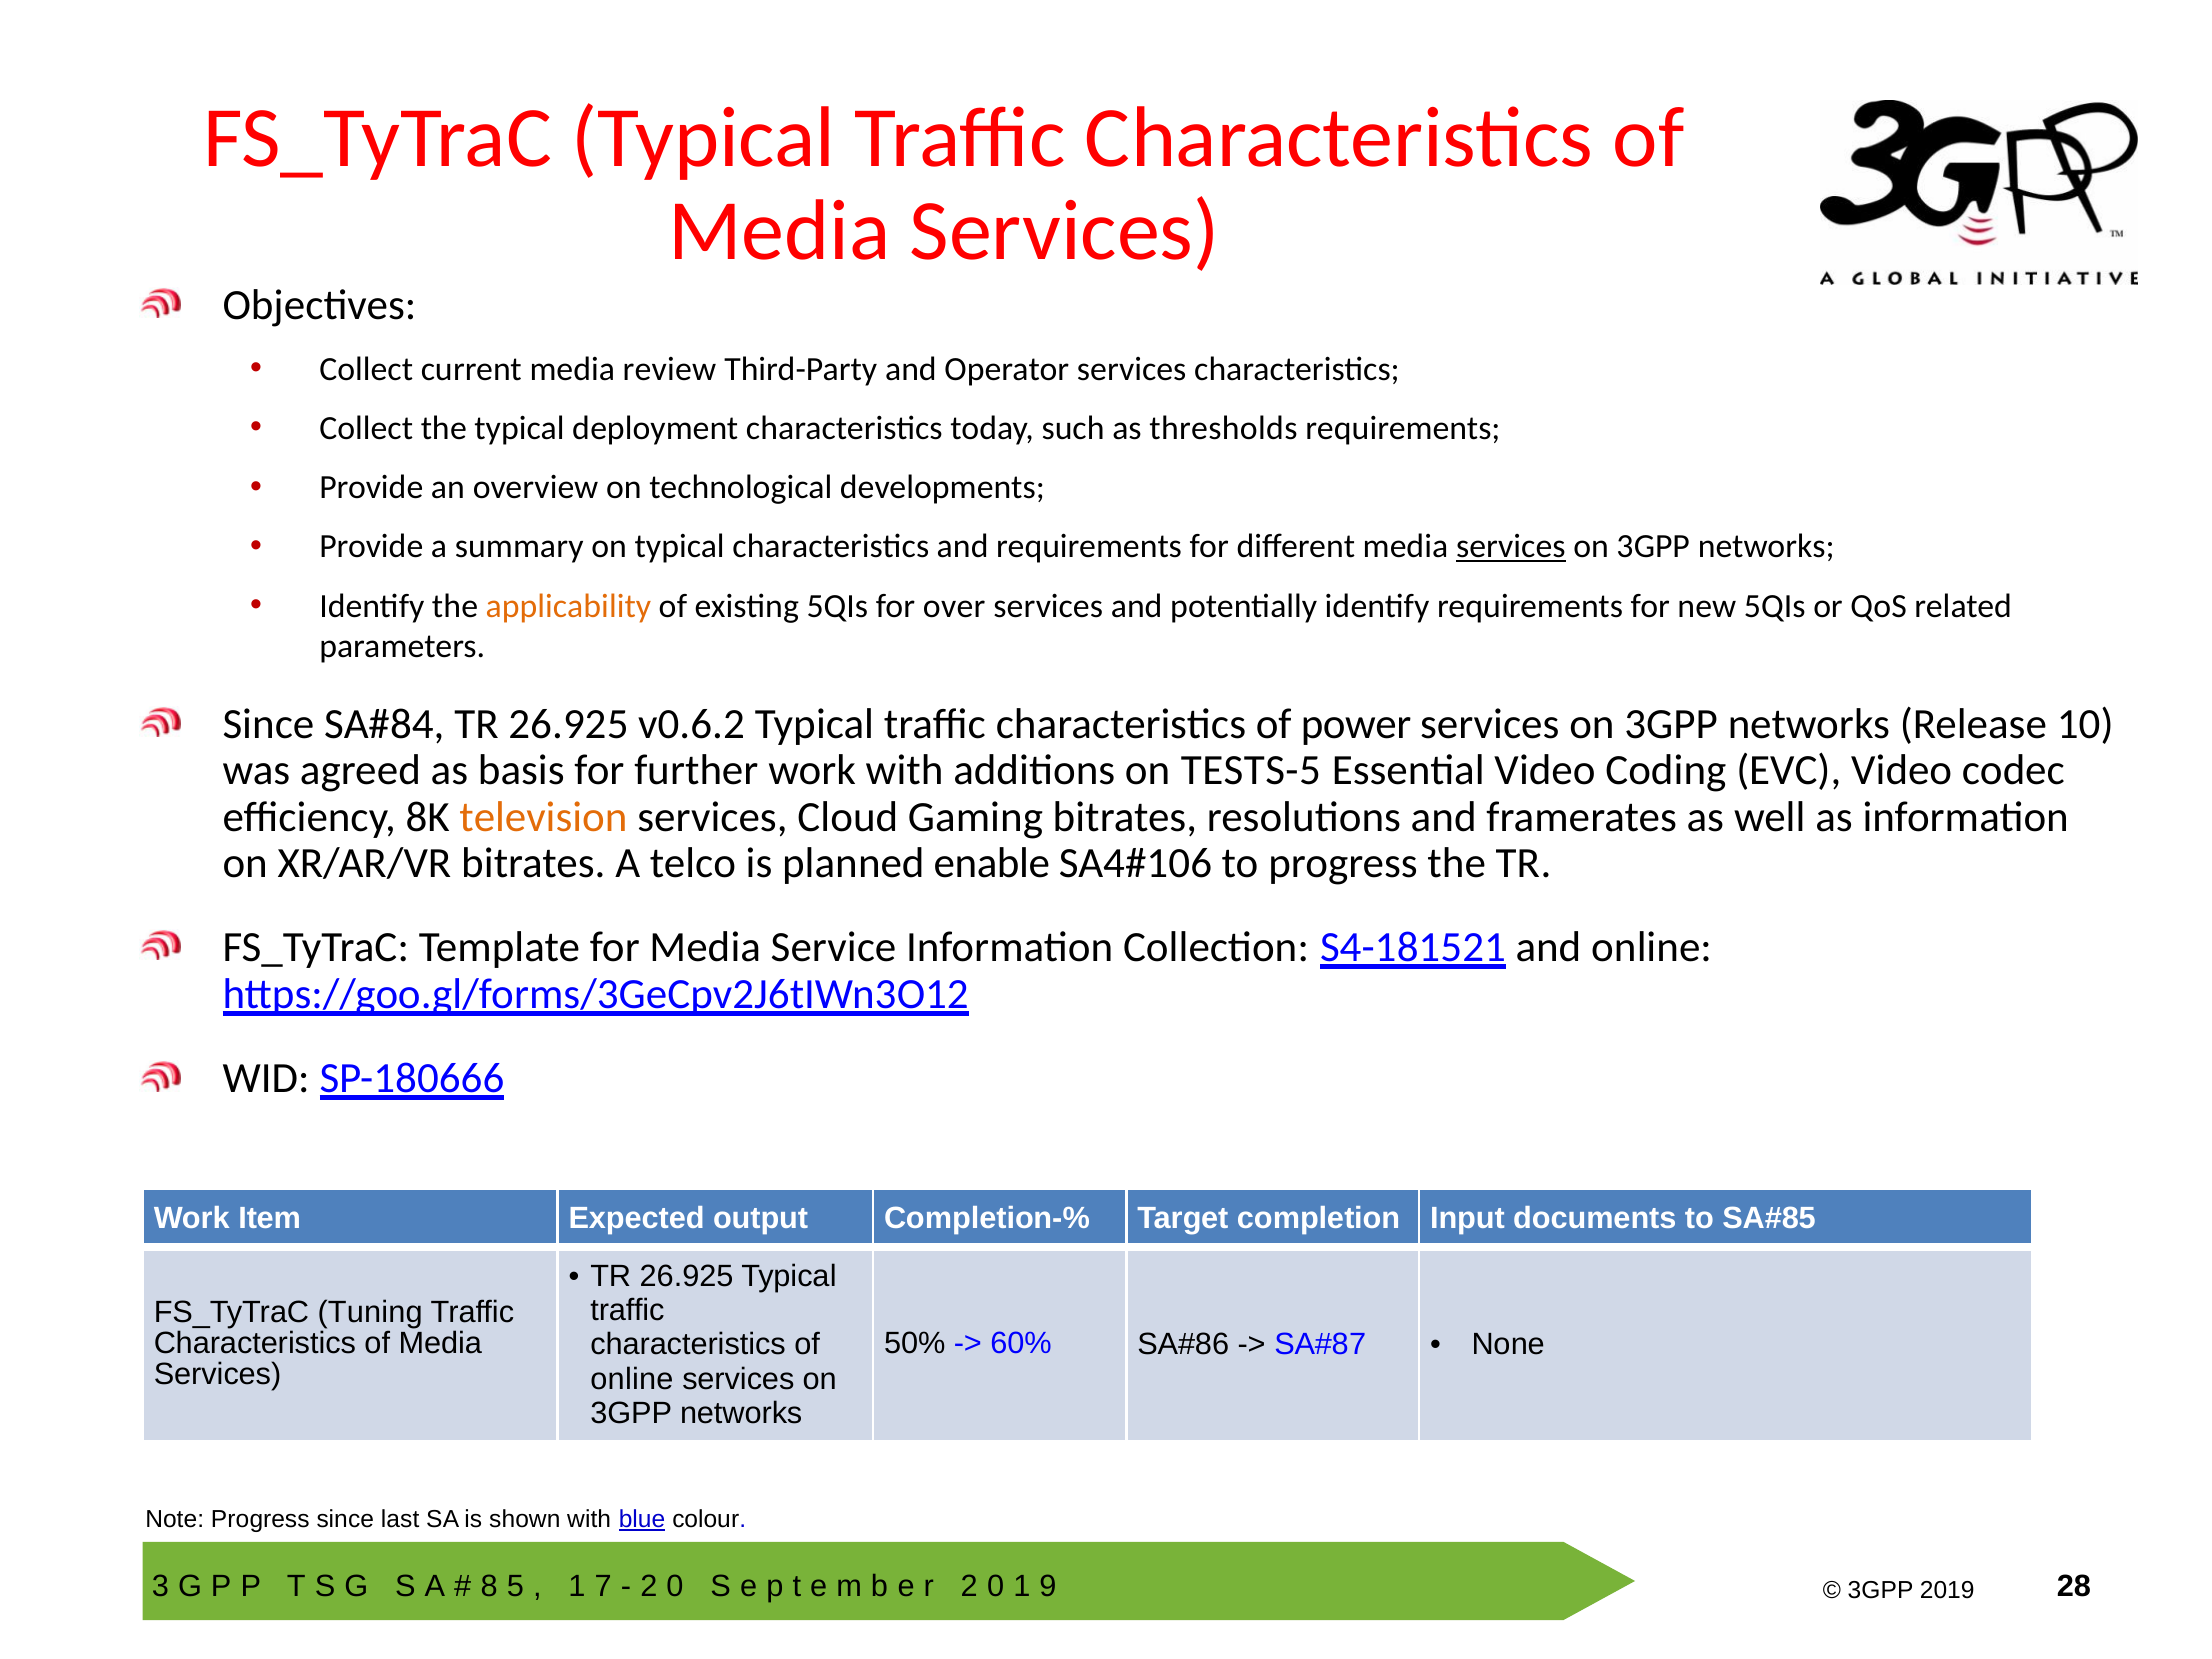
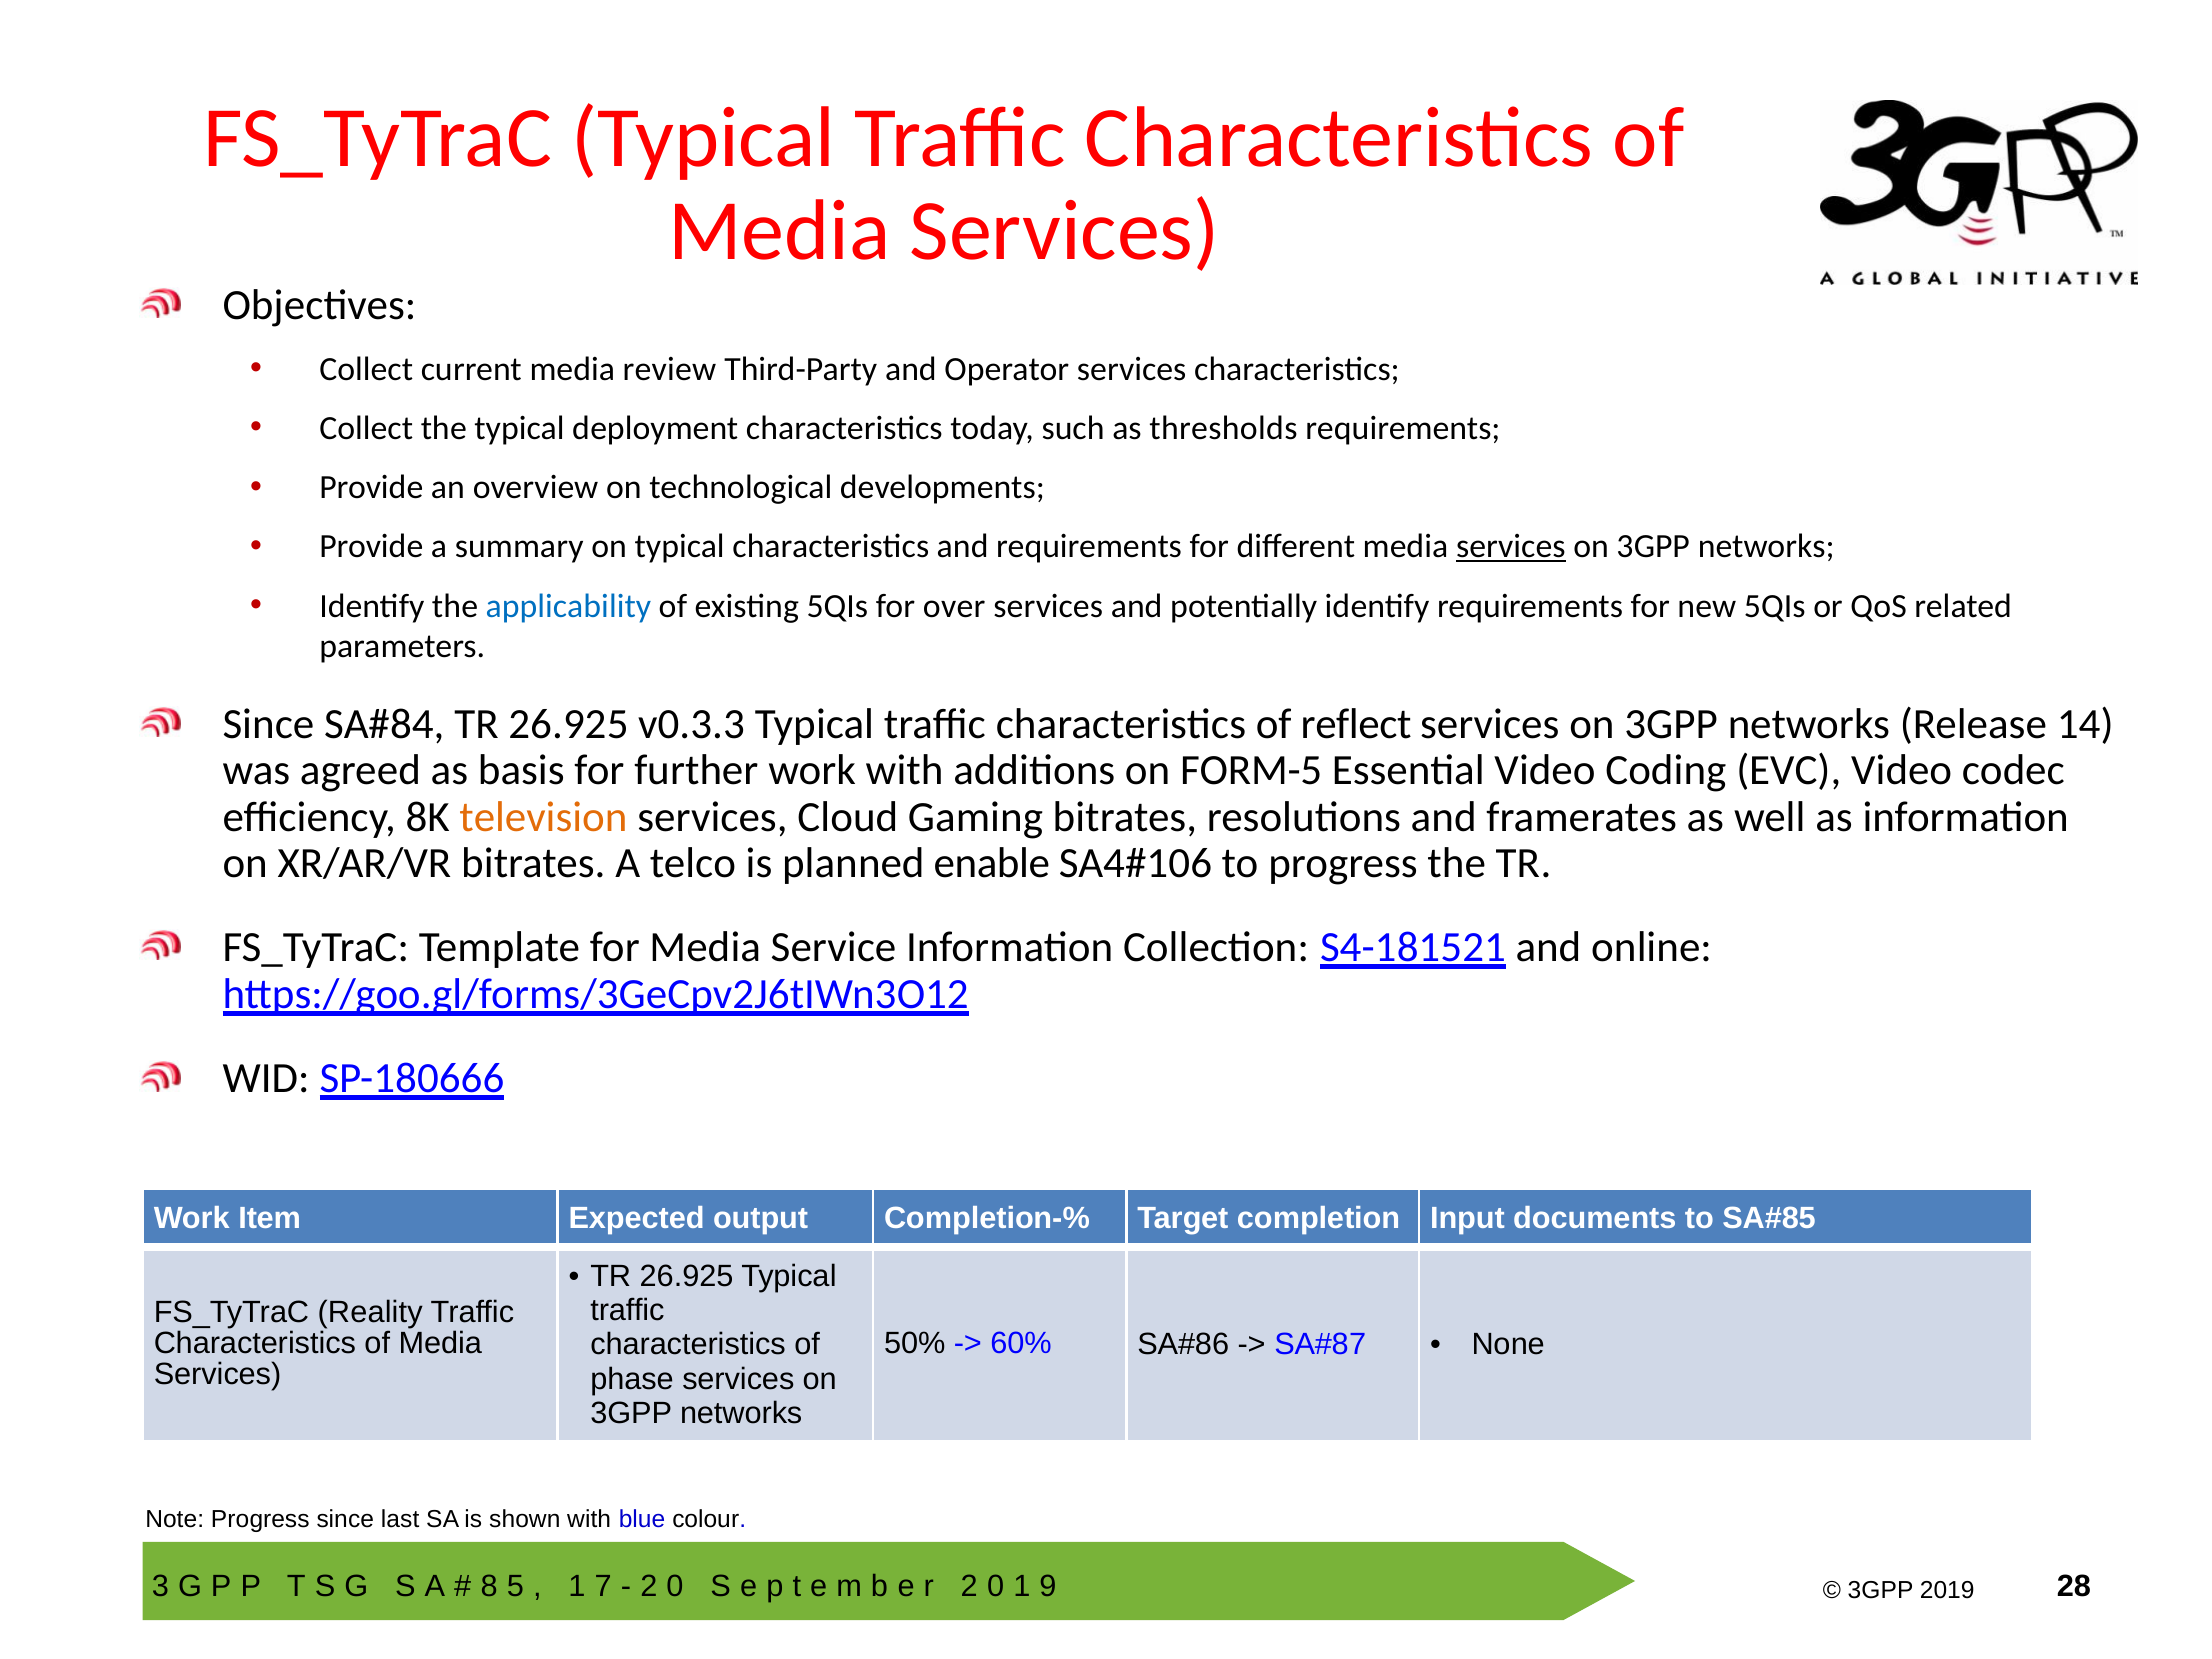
applicability colour: orange -> blue
v0.6.2: v0.6.2 -> v0.3.3
power: power -> reflect
10: 10 -> 14
TESTS-5: TESTS-5 -> FORM-5
Tuning: Tuning -> Reality
online at (632, 1379): online -> phase
blue underline: present -> none
